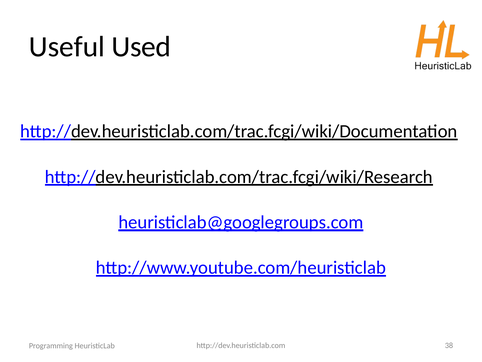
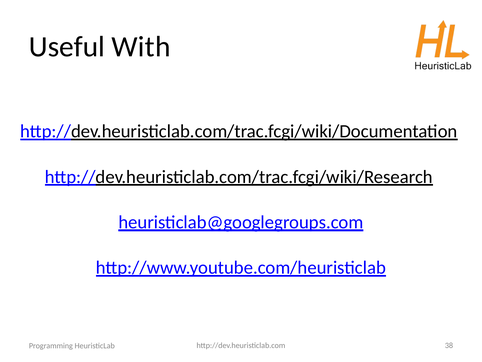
Used: Used -> With
